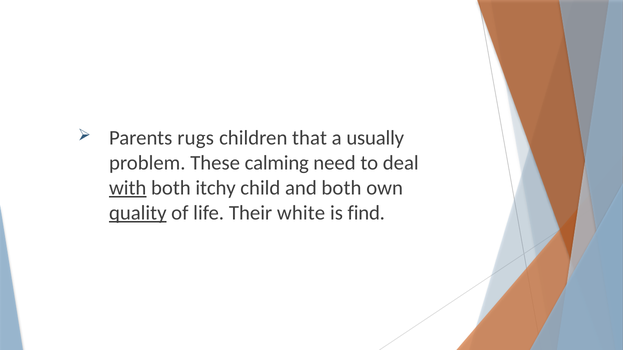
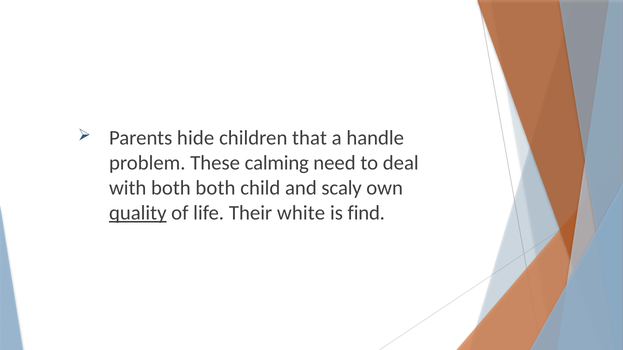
rugs: rugs -> hide
usually: usually -> handle
with underline: present -> none
both itchy: itchy -> both
and both: both -> scaly
